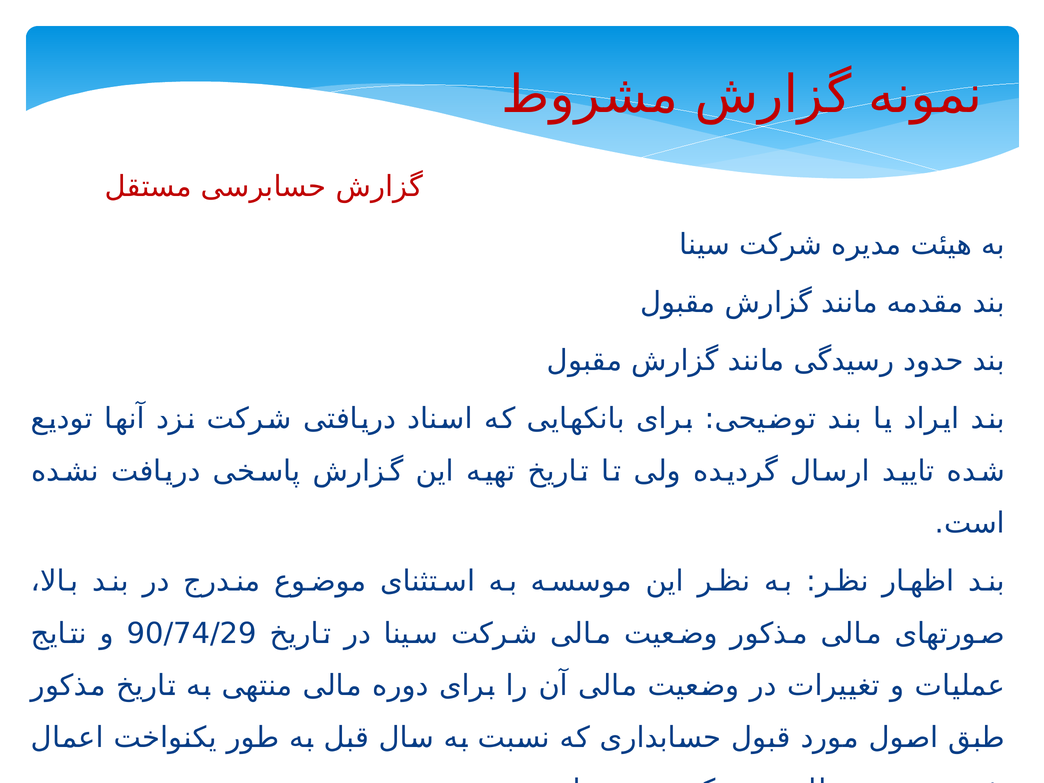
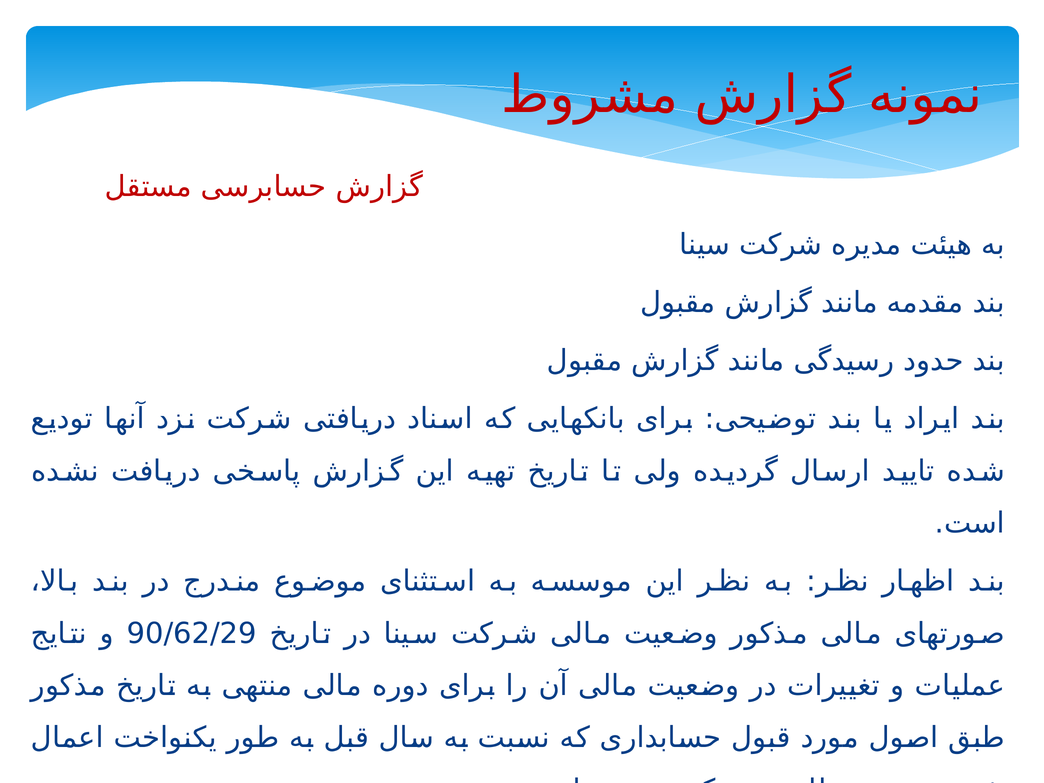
90/74/29: 90/74/29 -> 90/62/29
